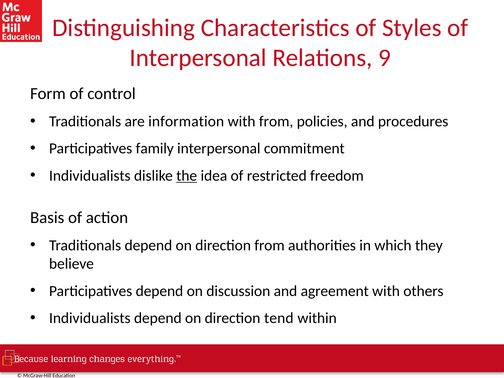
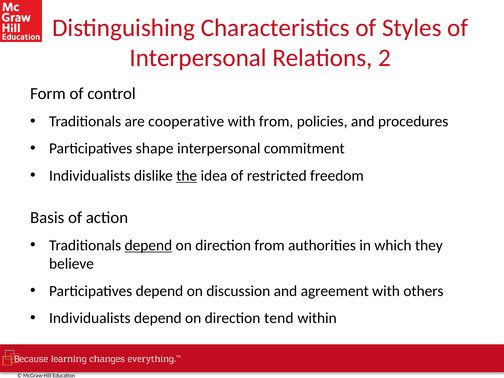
9: 9 -> 2
information: information -> cooperative
family: family -> shape
depend at (148, 245) underline: none -> present
